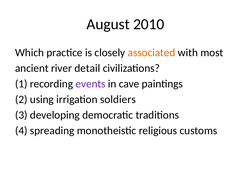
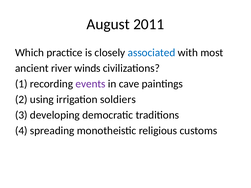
2010: 2010 -> 2011
associated colour: orange -> blue
detail: detail -> winds
